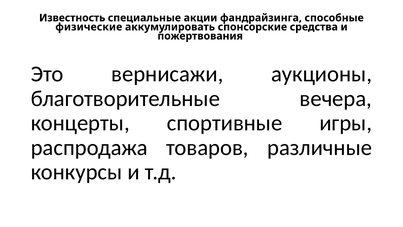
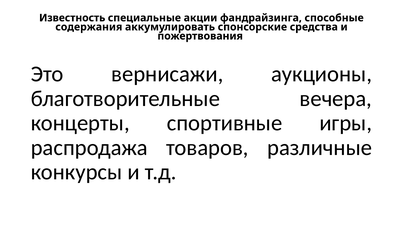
физические: физические -> содержания
